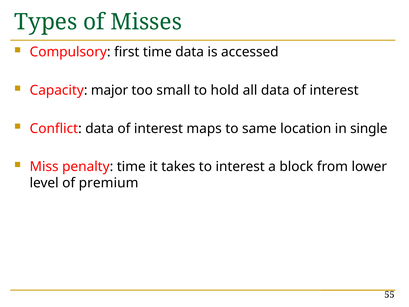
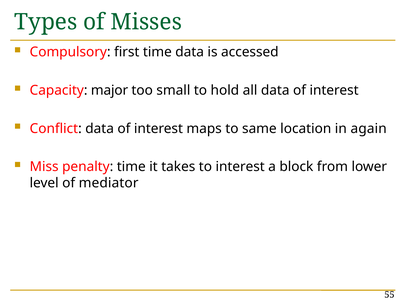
single: single -> again
premium: premium -> mediator
